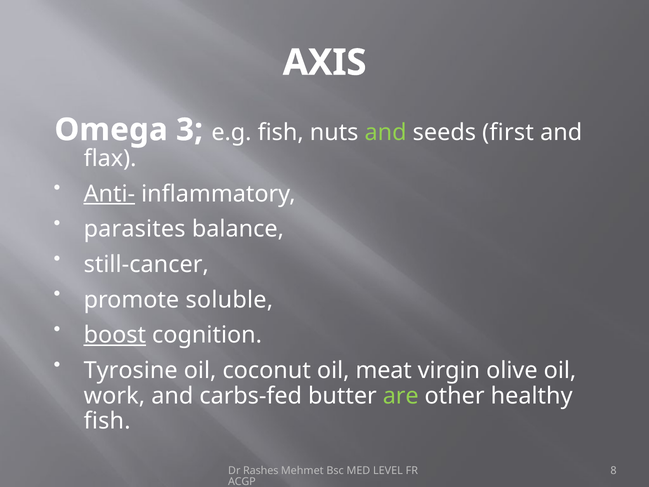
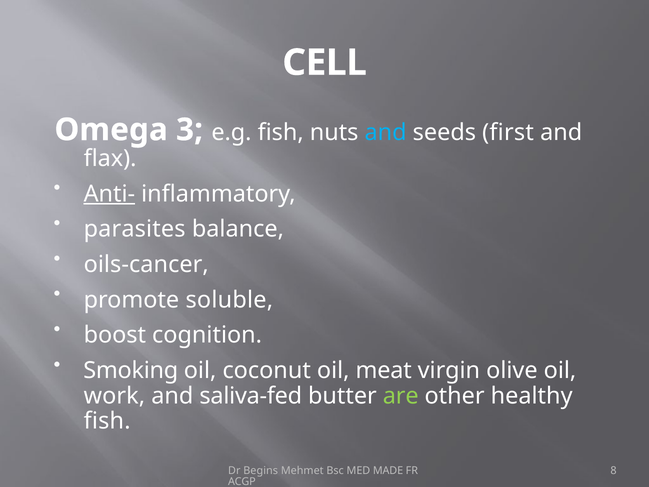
AXIS: AXIS -> CELL
and at (386, 132) colour: light green -> light blue
still-cancer: still-cancer -> oils-cancer
boost underline: present -> none
Tyrosine: Tyrosine -> Smoking
carbs-fed: carbs-fed -> saliva-fed
Rashes: Rashes -> Begins
LEVEL: LEVEL -> MADE
